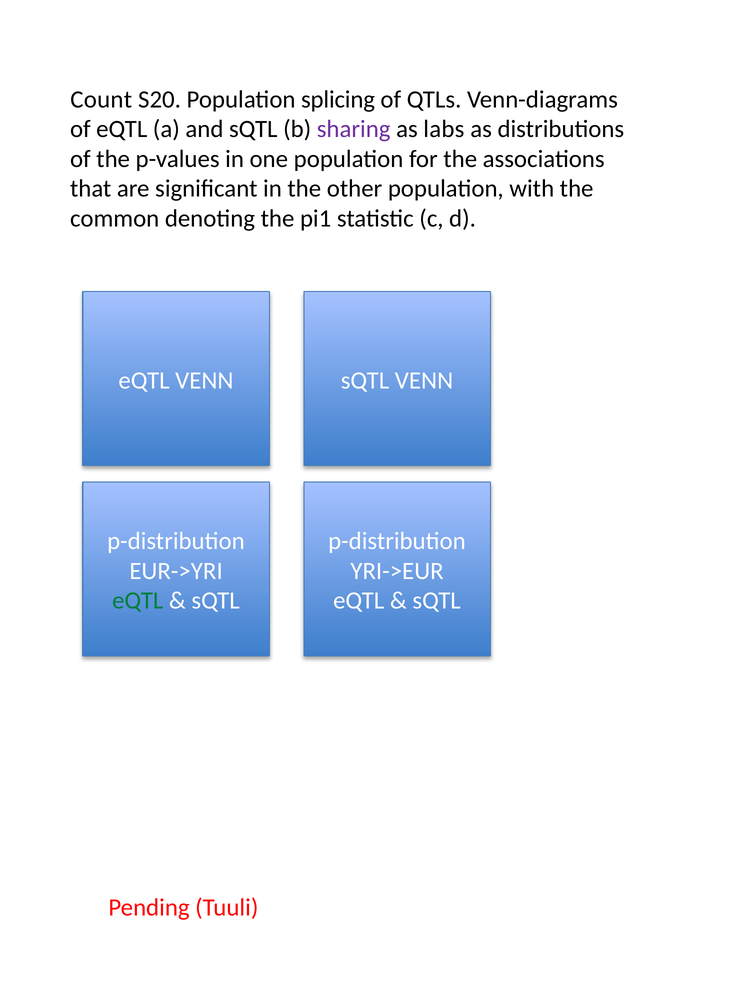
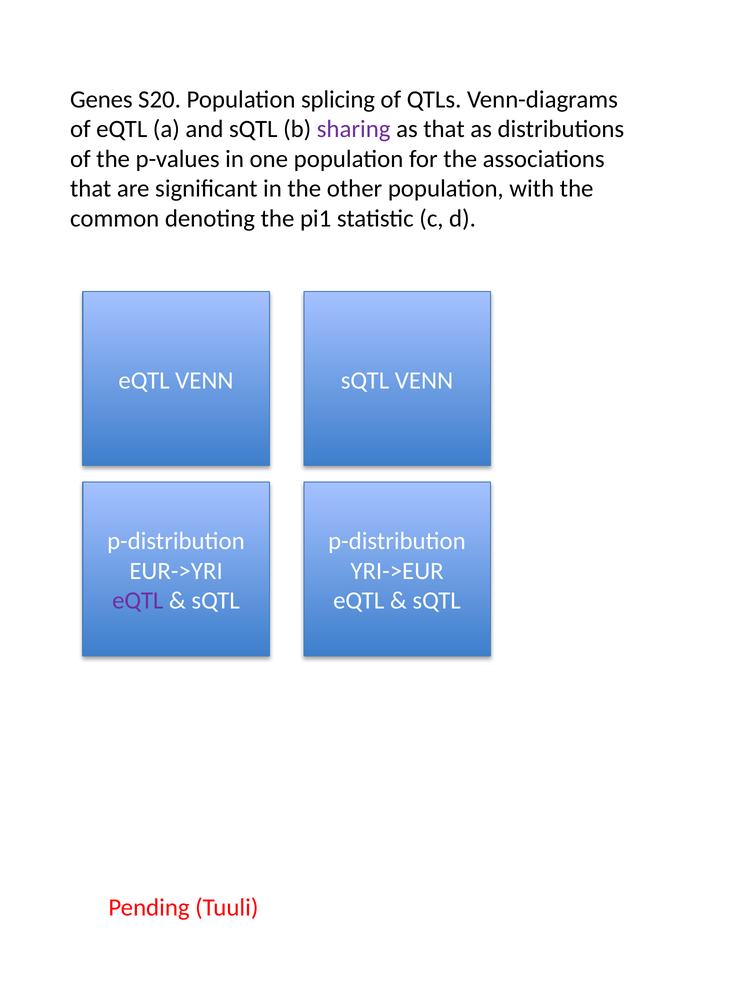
Count: Count -> Genes
as labs: labs -> that
eQTL at (138, 601) colour: green -> purple
